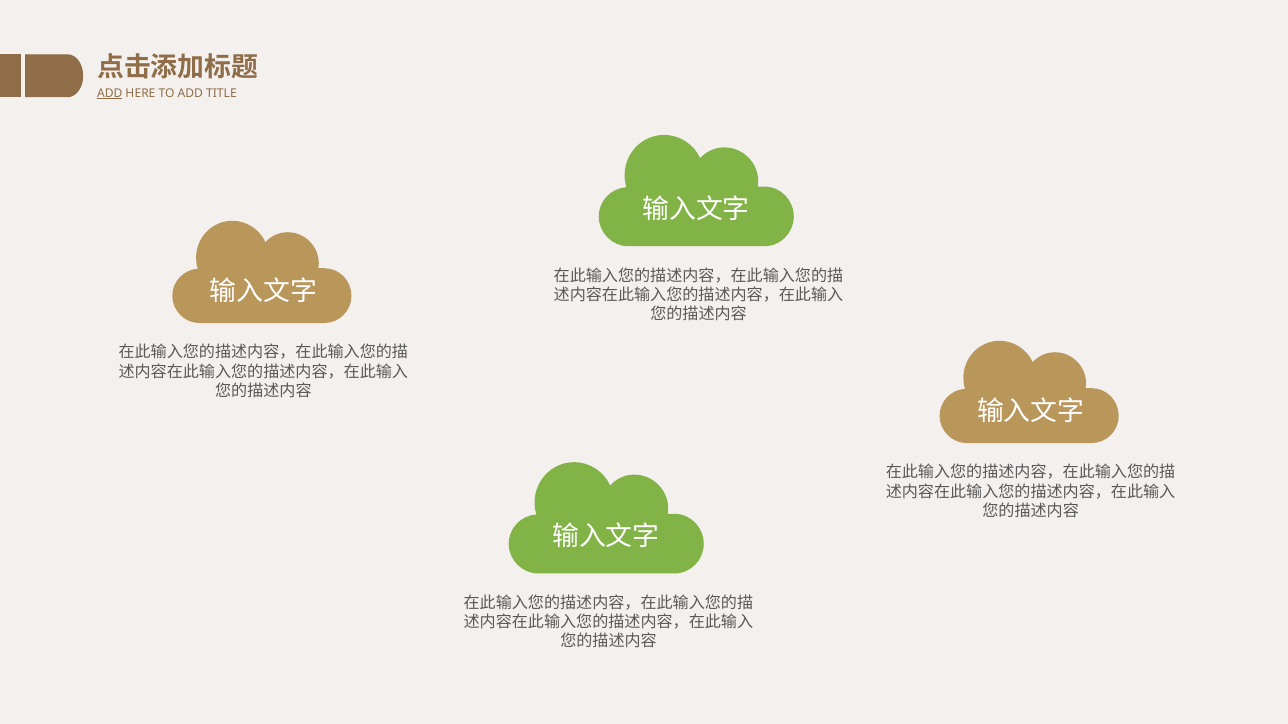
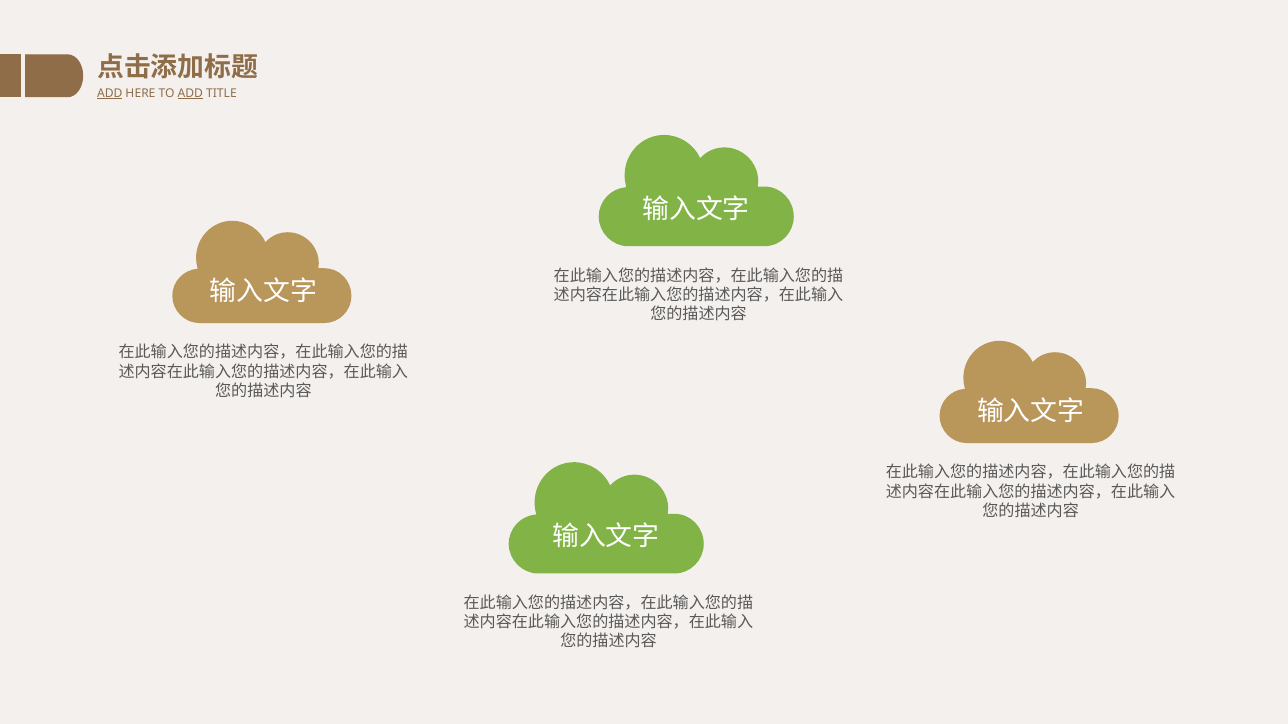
ADD at (190, 94) underline: none -> present
